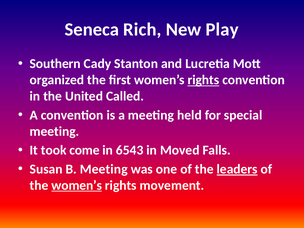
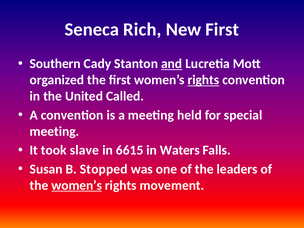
New Play: Play -> First
and underline: none -> present
come: come -> slave
6543: 6543 -> 6615
Moved: Moved -> Waters
B Meeting: Meeting -> Stopped
leaders underline: present -> none
